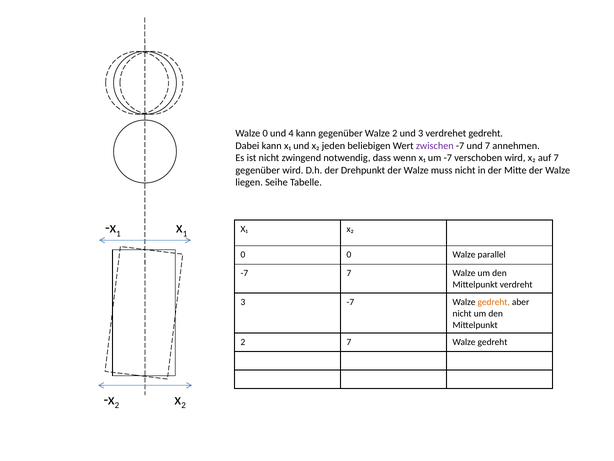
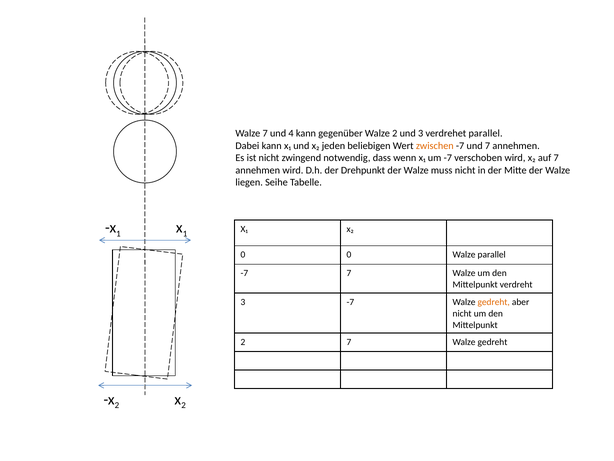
Walze 0: 0 -> 7
verdrehet gedreht: gedreht -> parallel
zwischen colour: purple -> orange
gegenüber at (258, 170): gegenüber -> annehmen
